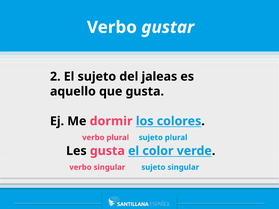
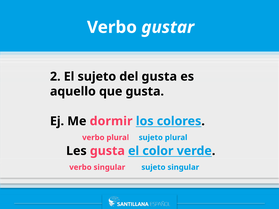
del jaleas: jaleas -> gusta
